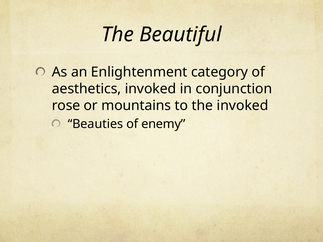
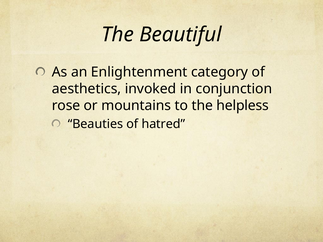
the invoked: invoked -> helpless
enemy: enemy -> hatred
